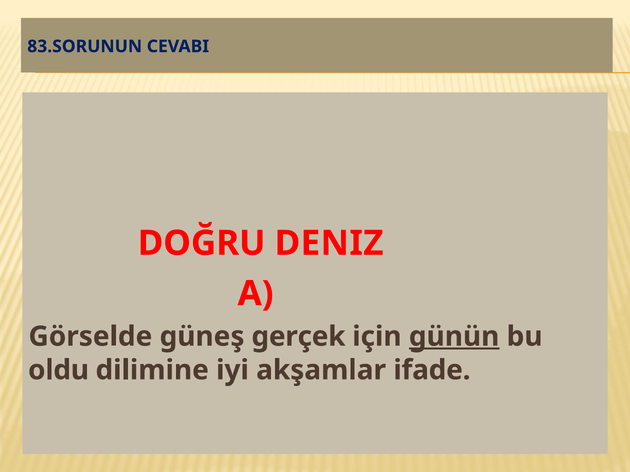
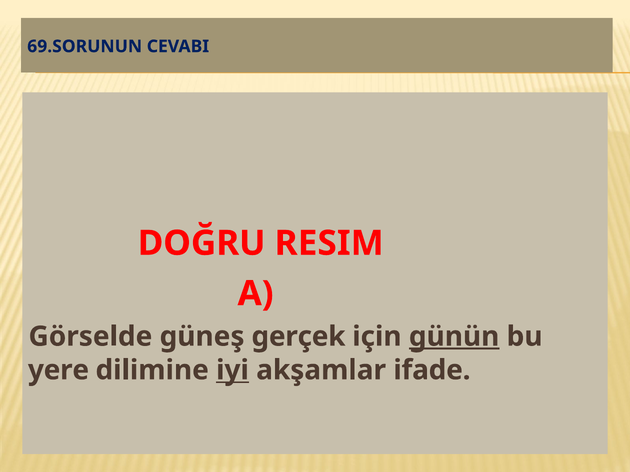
83.SORUNUN: 83.SORUNUN -> 69.SORUNUN
DENIZ: DENIZ -> RESIM
oldu: oldu -> yere
iyi underline: none -> present
